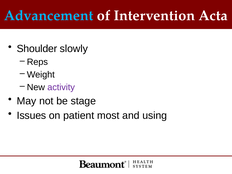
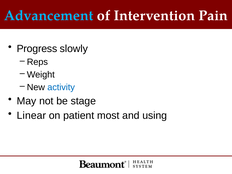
Acta: Acta -> Pain
Shoulder: Shoulder -> Progress
activity colour: purple -> blue
Issues: Issues -> Linear
